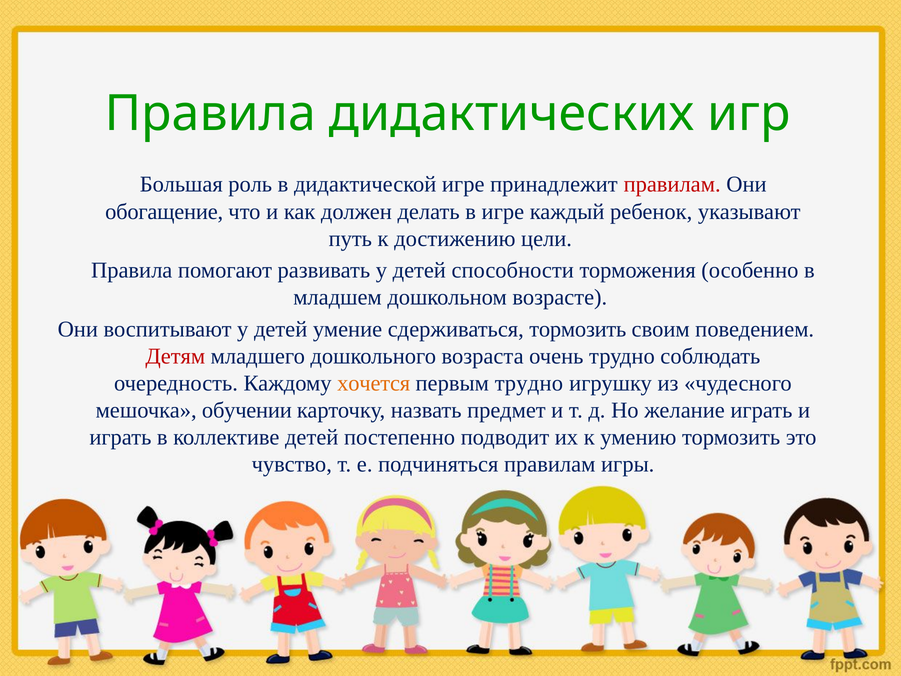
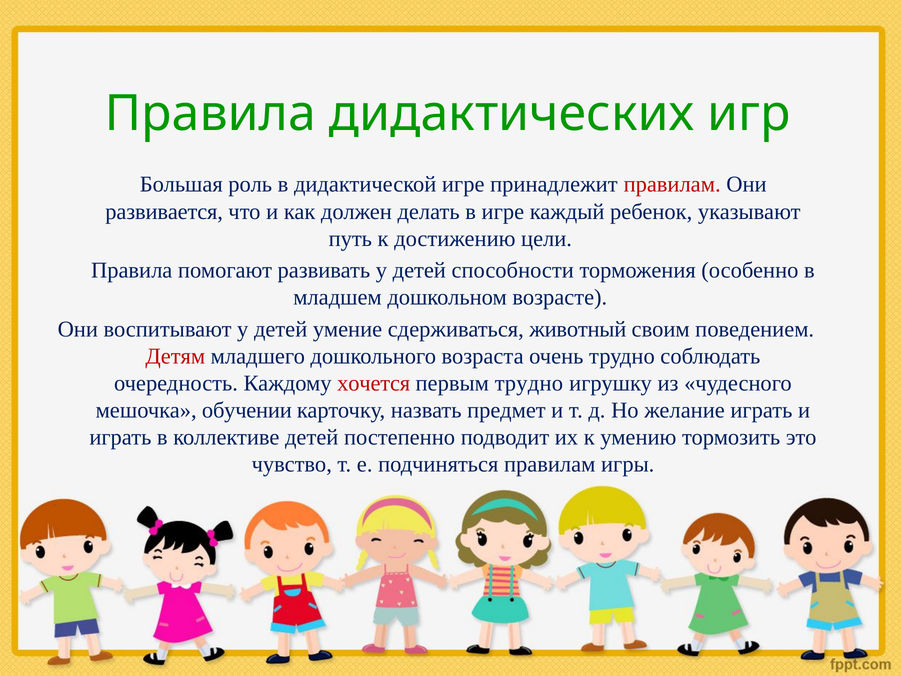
обогащение: обогащение -> развивается
сдерживаться тормозить: тормозить -> животный
хочется colour: orange -> red
